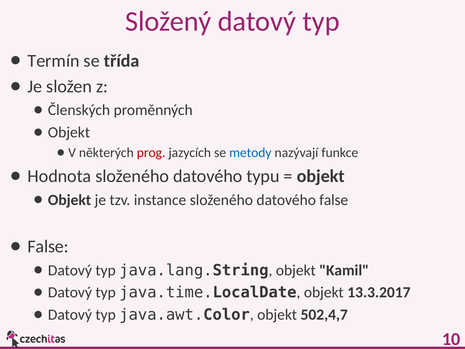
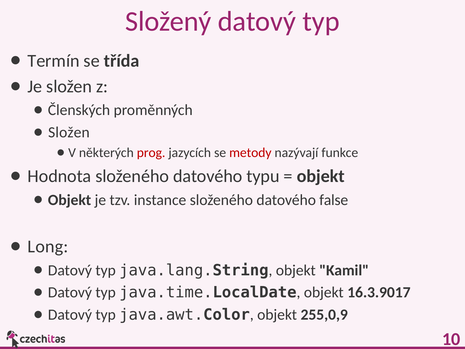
Objekt at (69, 132): Objekt -> Složen
metody colour: blue -> red
False at (48, 246): False -> Long
13.3.2017: 13.3.2017 -> 16.3.9017
502,4,7: 502,4,7 -> 255,0,9
